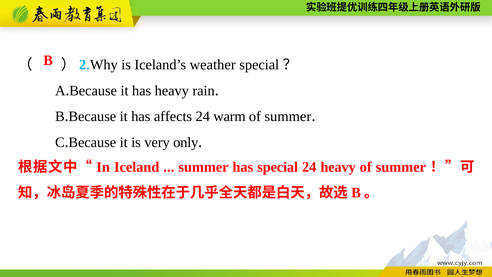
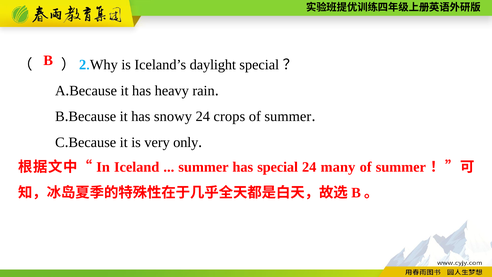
weather: weather -> daylight
affects: affects -> snowy
warm: warm -> crops
24 heavy: heavy -> many
